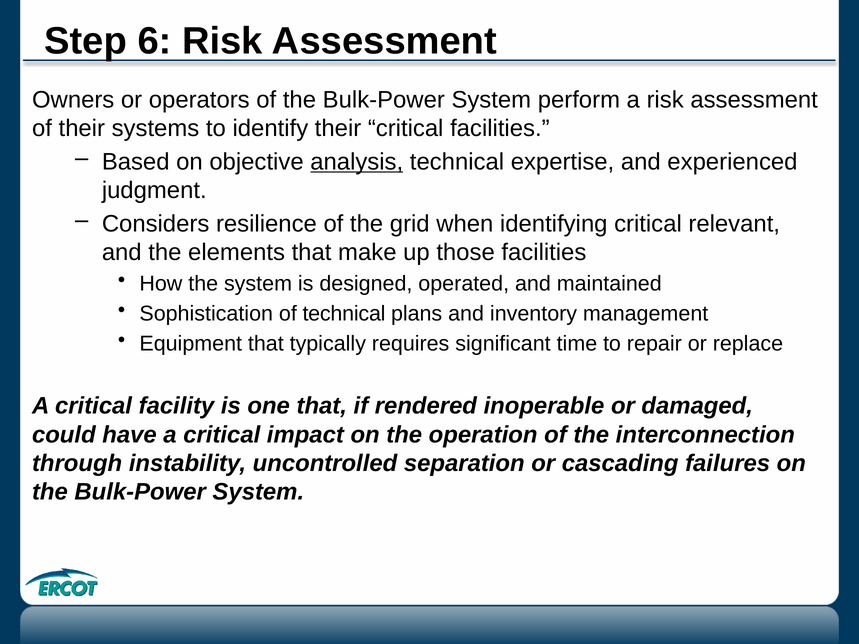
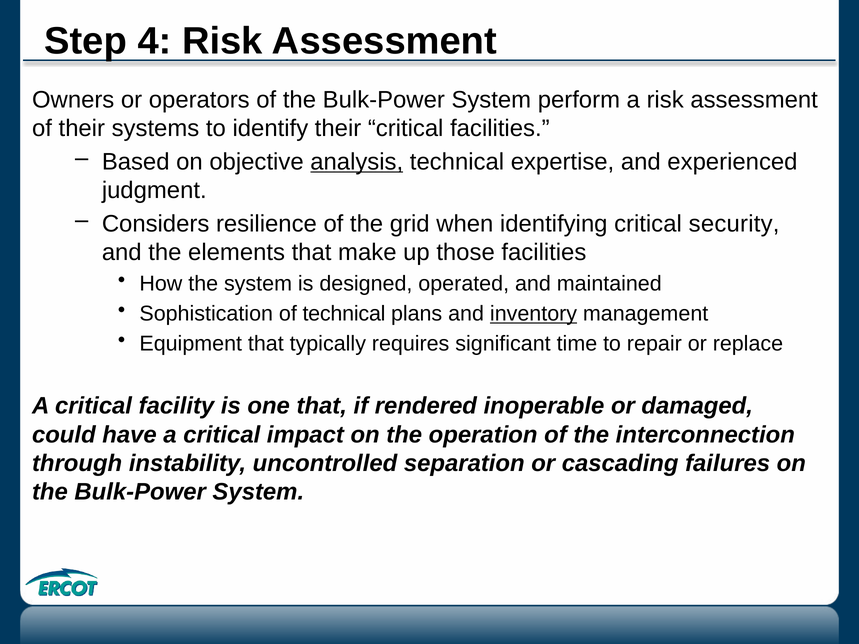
6: 6 -> 4
relevant: relevant -> security
inventory underline: none -> present
